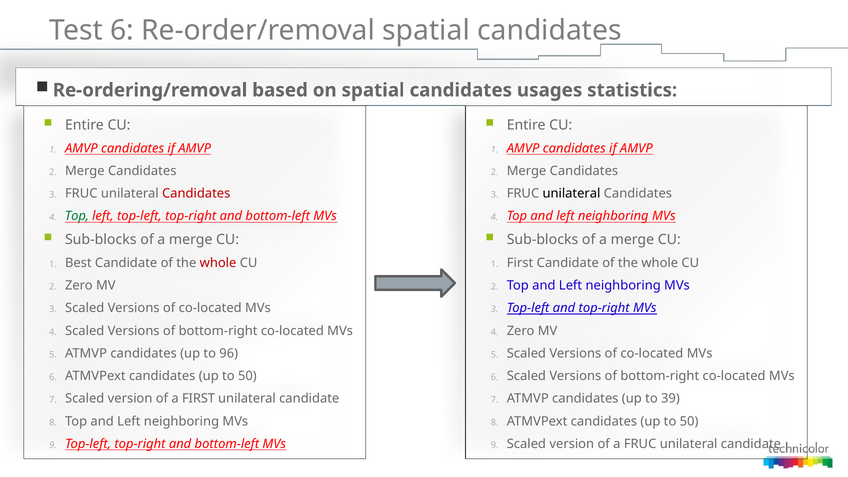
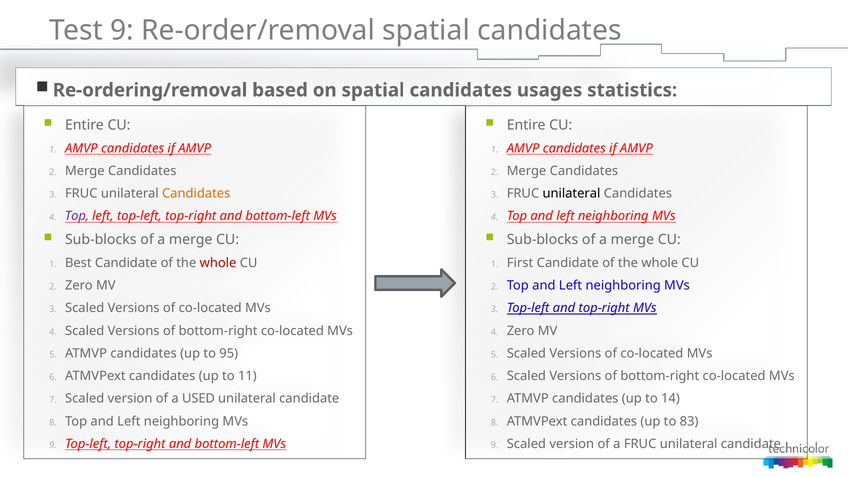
Test 6: 6 -> 9
Candidates at (196, 194) colour: red -> orange
Top at (77, 216) colour: green -> purple
96: 96 -> 95
50 at (247, 376): 50 -> 11
a FIRST: FIRST -> USED
39: 39 -> 14
50 at (689, 421): 50 -> 83
